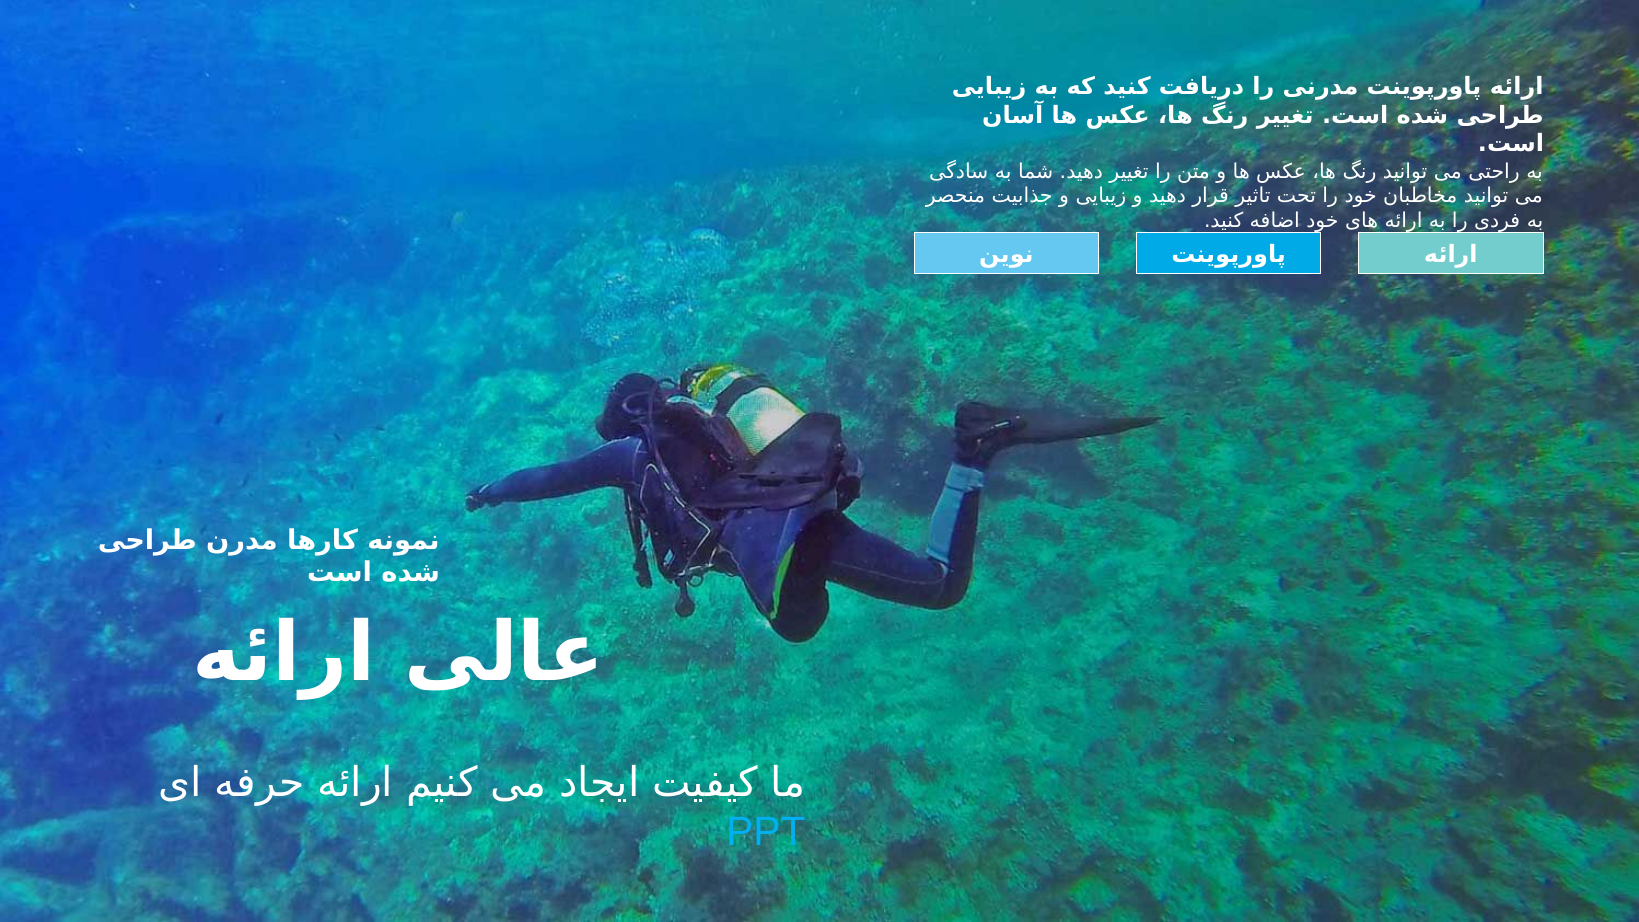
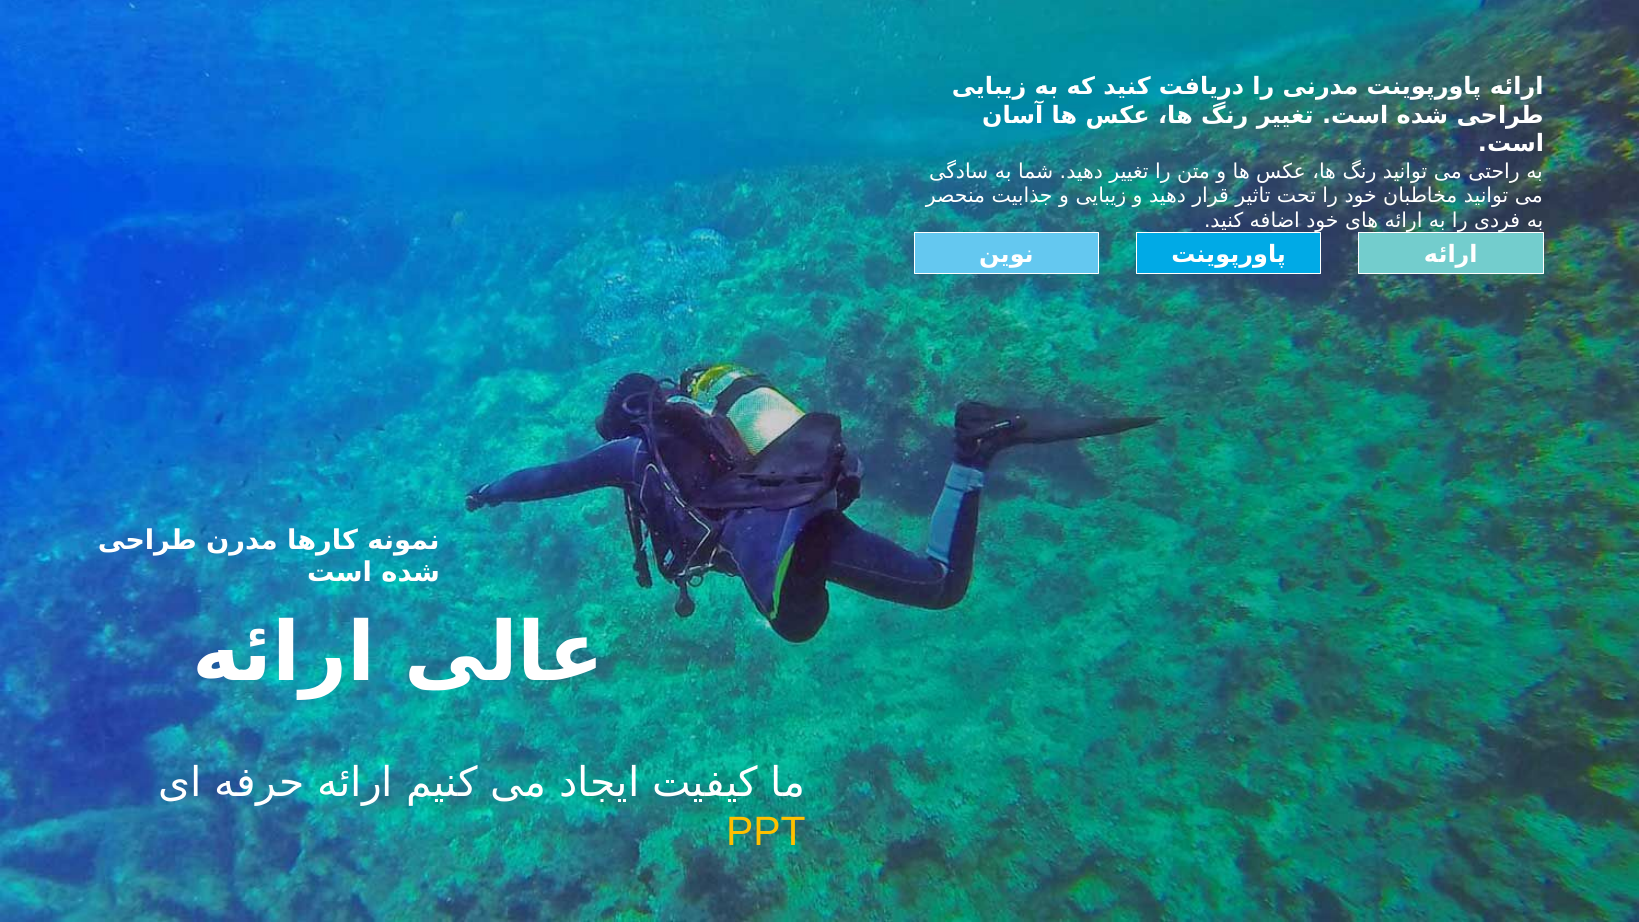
PPT colour: light blue -> yellow
